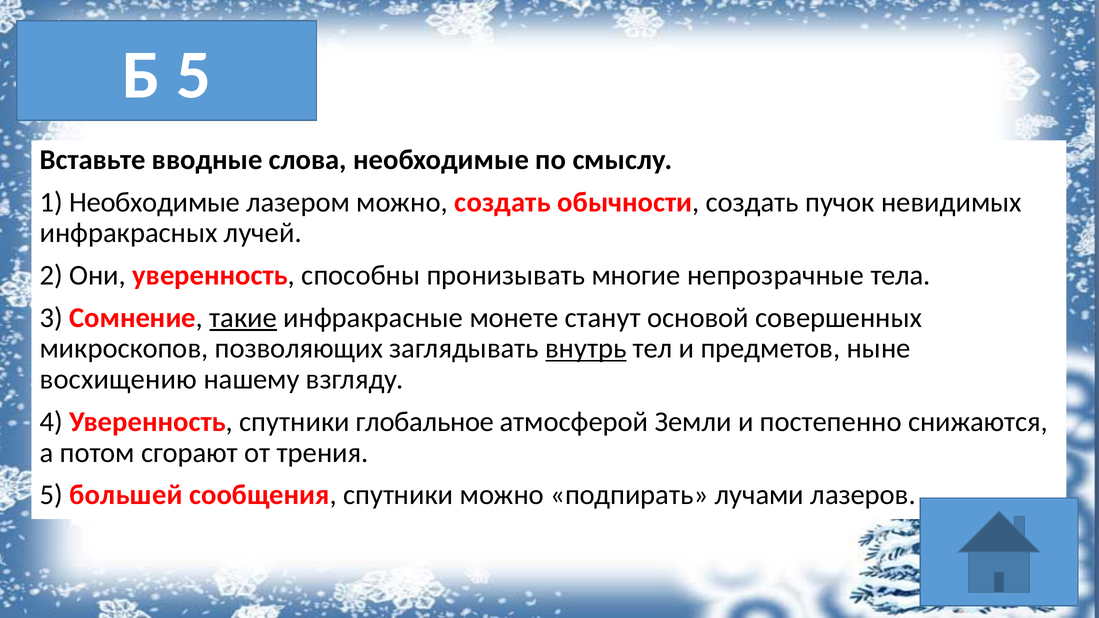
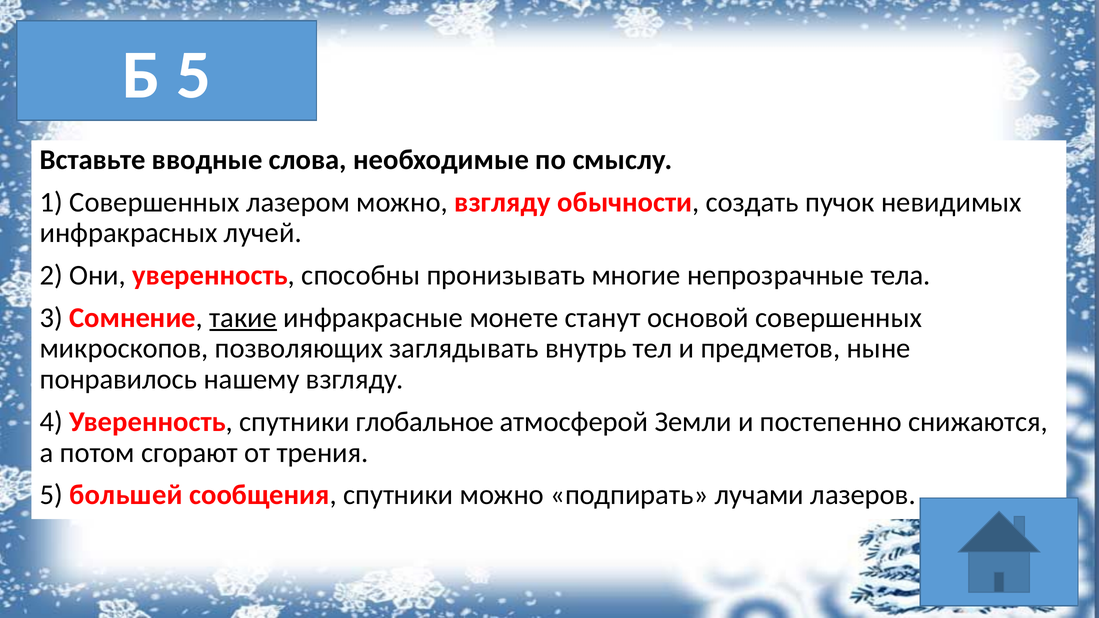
1 Необходимые: Необходимые -> Совершенных
можно создать: создать -> взгляду
внутрь underline: present -> none
восхищению: восхищению -> понравилось
